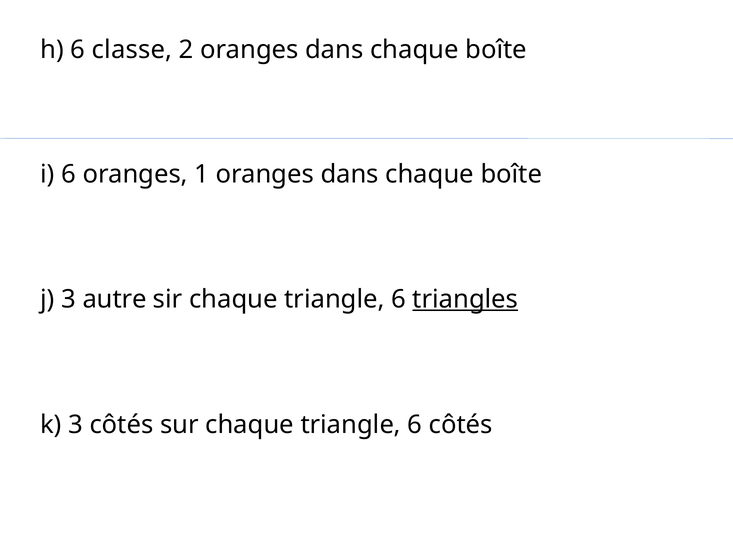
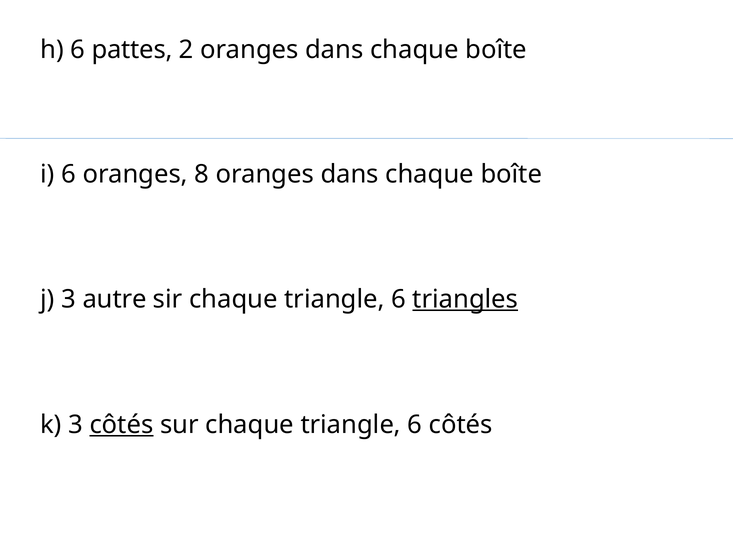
classe: classe -> pattes
1: 1 -> 8
côtés at (122, 424) underline: none -> present
